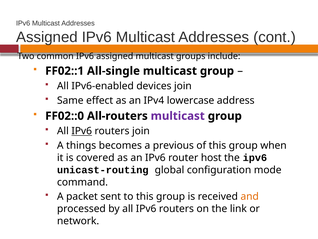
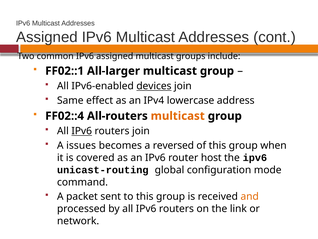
All-single: All-single -> All-larger
devices underline: none -> present
FF02::0: FF02::0 -> FF02::4
multicast at (178, 116) colour: purple -> orange
things: things -> issues
previous: previous -> reversed
